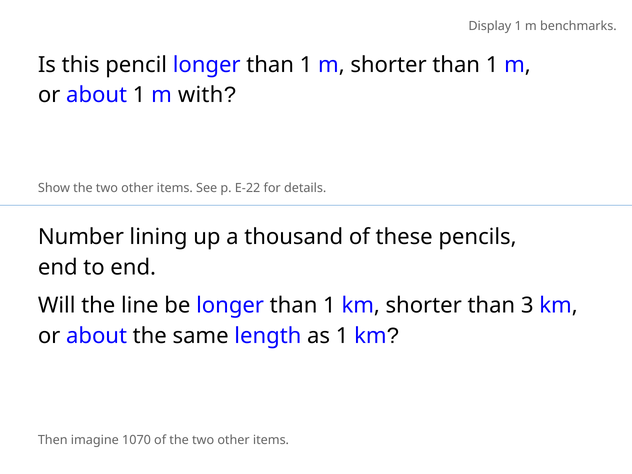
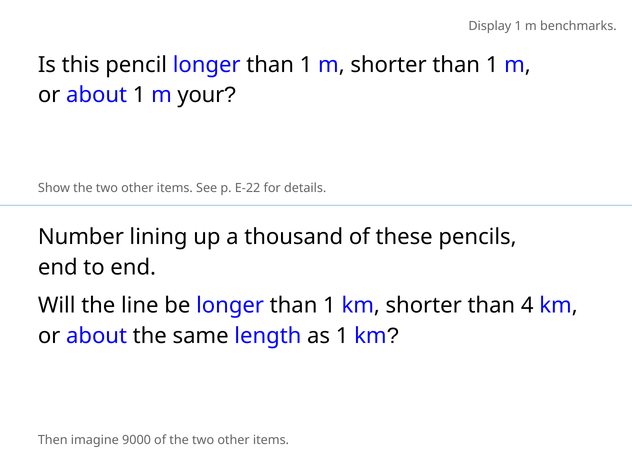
with: with -> your
3: 3 -> 4
1070: 1070 -> 9000
